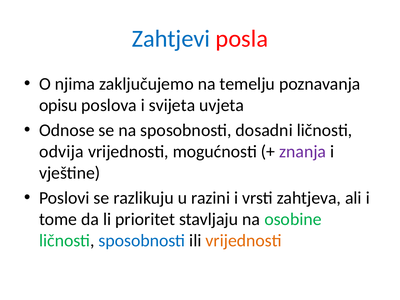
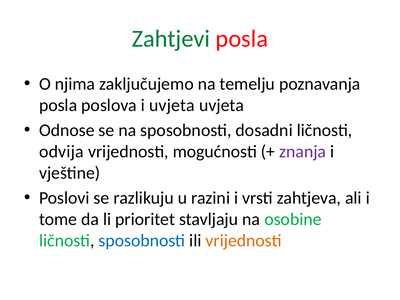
Zahtjevi colour: blue -> green
opisu at (58, 105): opisu -> posla
i svijeta: svijeta -> uvjeta
